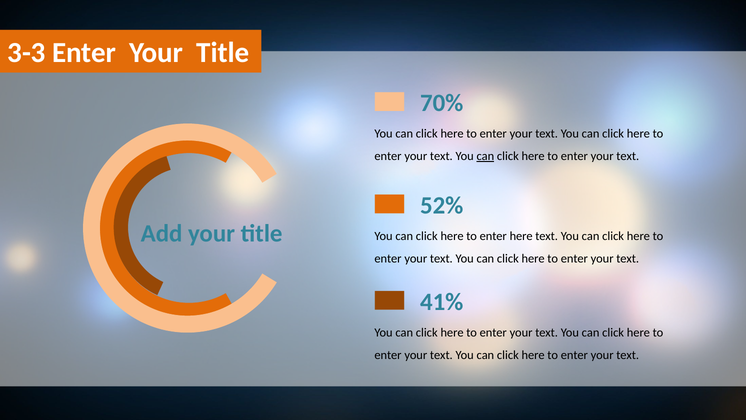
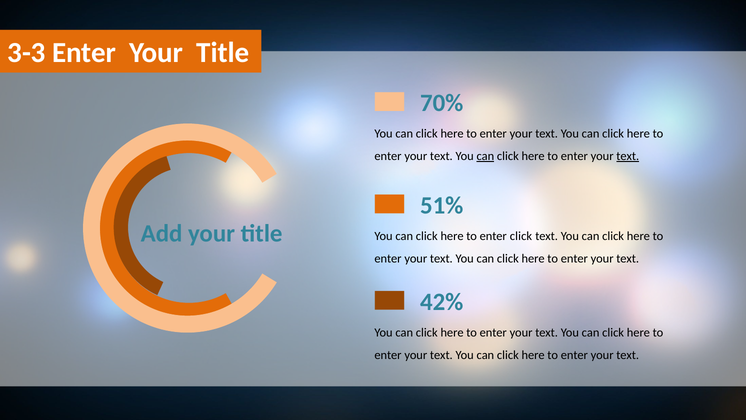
text at (628, 156) underline: none -> present
52%: 52% -> 51%
enter here: here -> click
41%: 41% -> 42%
